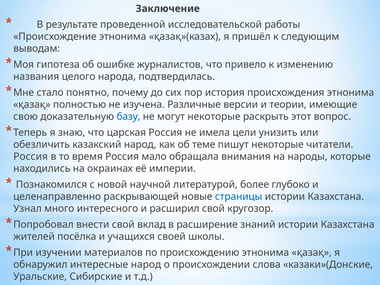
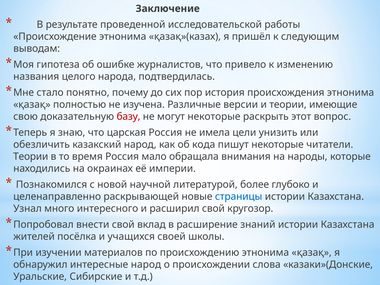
базу colour: blue -> red
теме: теме -> кода
Россия at (31, 157): Россия -> Теории
